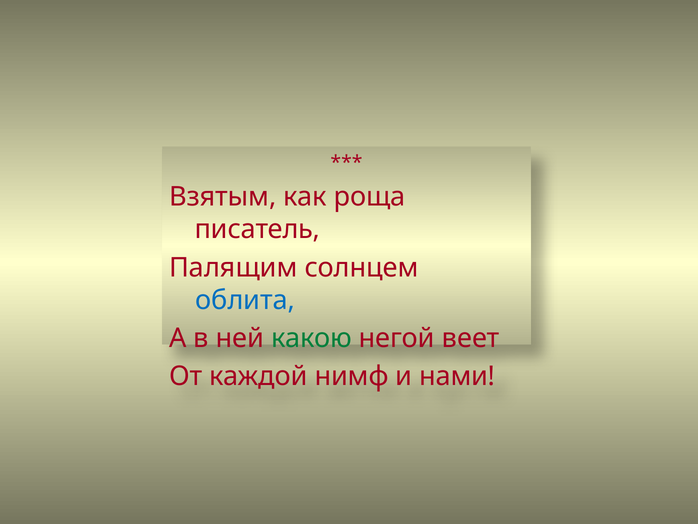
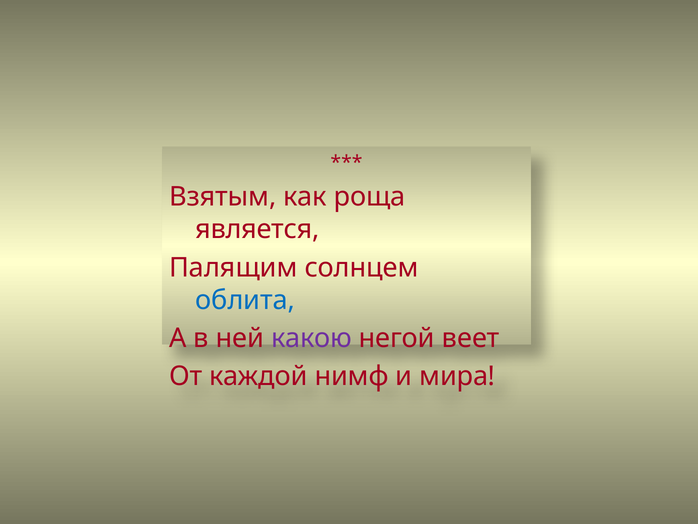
писатель: писатель -> является
какою colour: green -> purple
нами: нами -> мира
